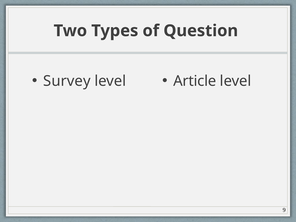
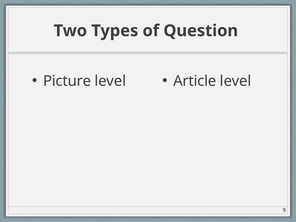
Survey: Survey -> Picture
